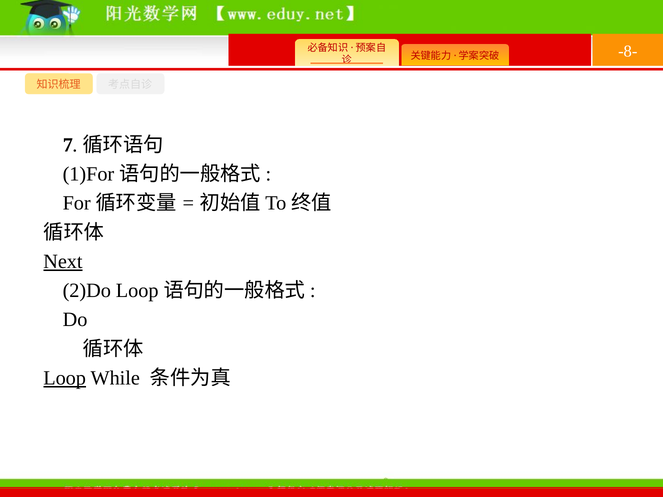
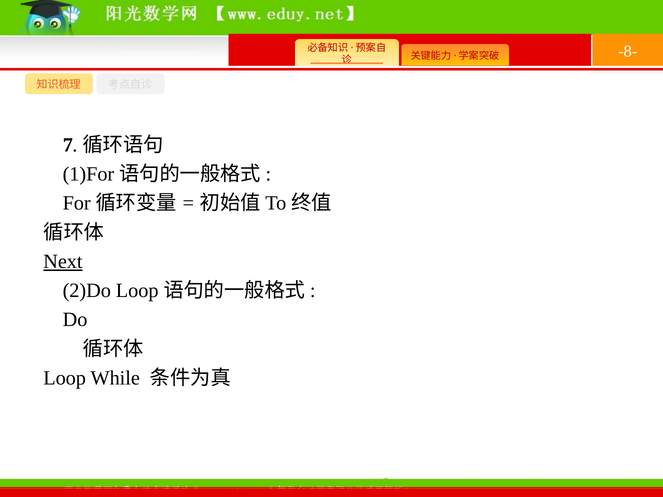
Loop underline: present -> none
